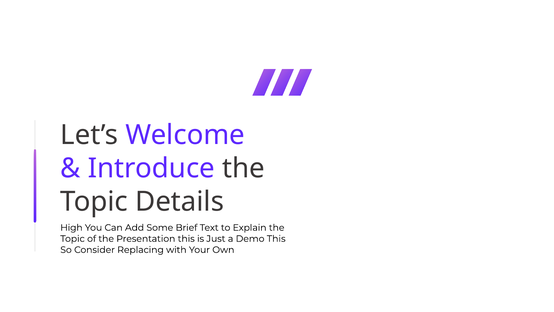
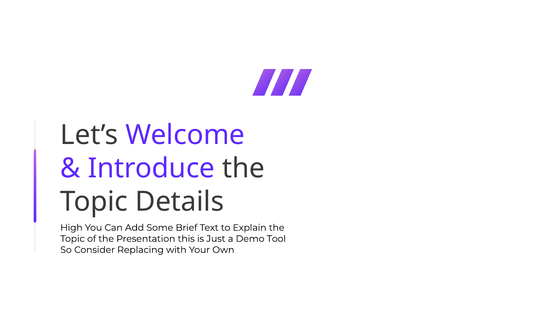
Demo This: This -> Tool
